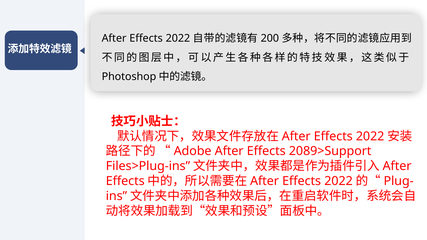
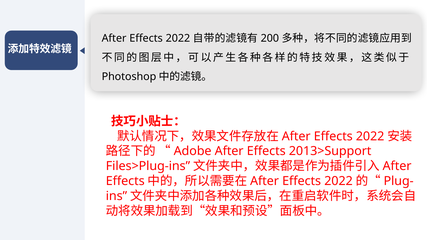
2089>Support: 2089>Support -> 2013>Support
